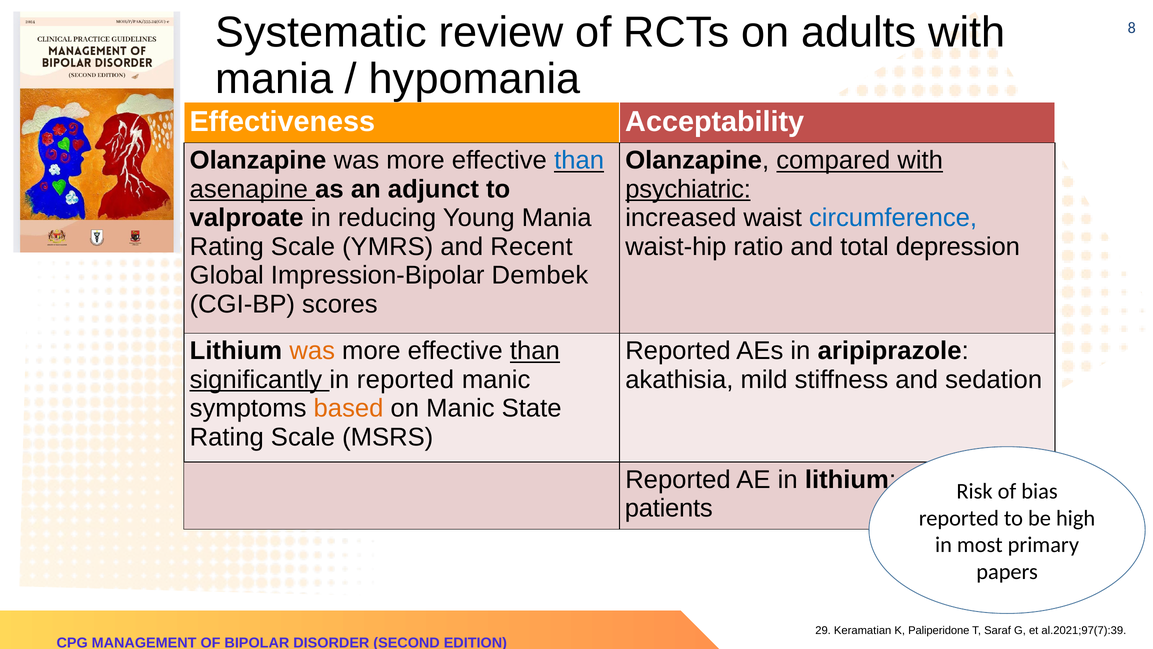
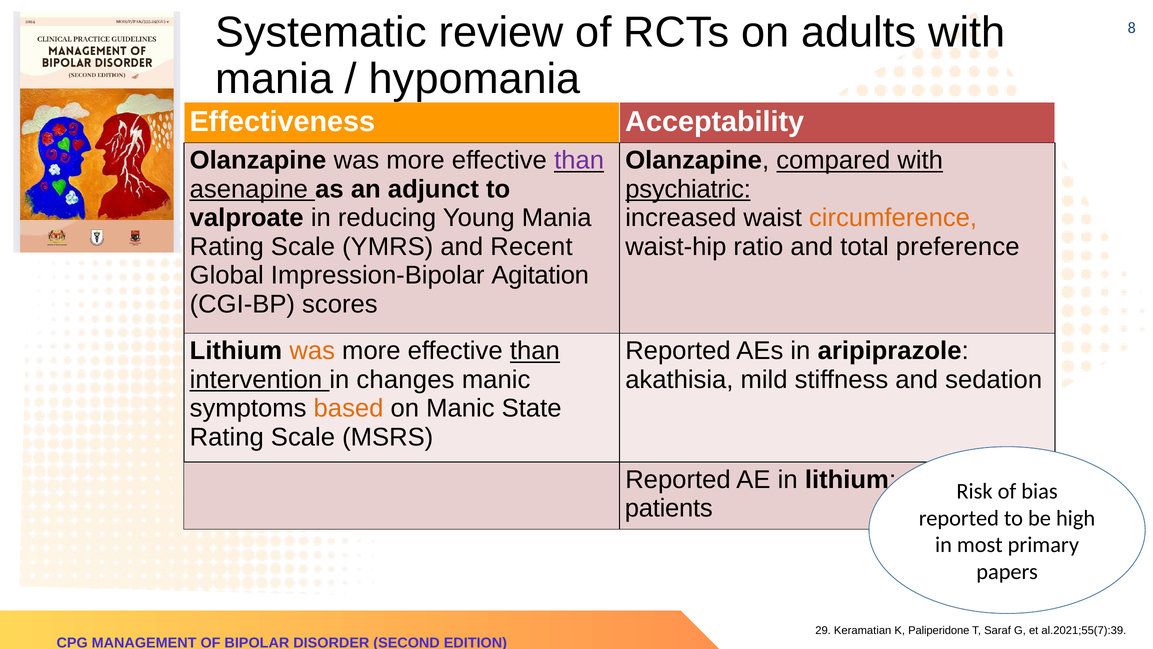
than at (579, 160) colour: blue -> purple
circumference colour: blue -> orange
depression: depression -> preference
Dembek: Dembek -> Agitation
significantly: significantly -> intervention
in reported: reported -> changes
al.2021;97(7):39: al.2021;97(7):39 -> al.2021;55(7):39
